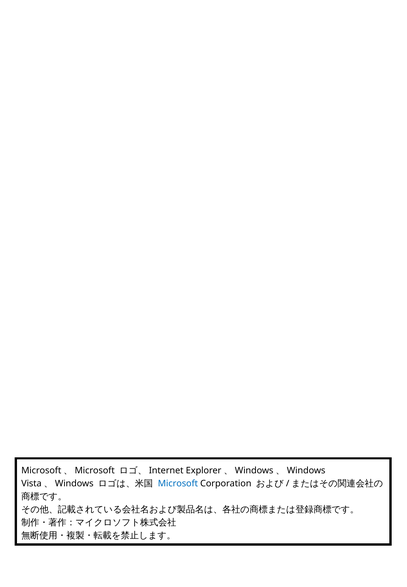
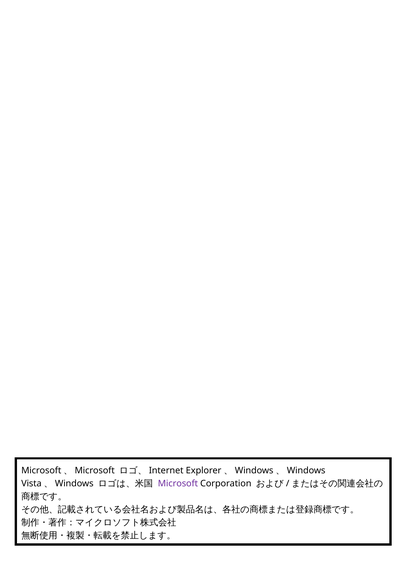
Microsoft colour: blue -> purple
